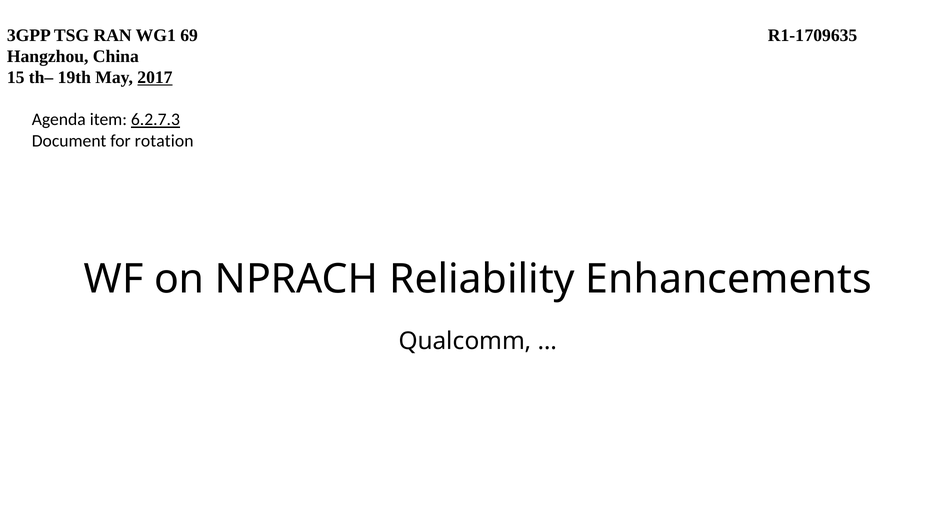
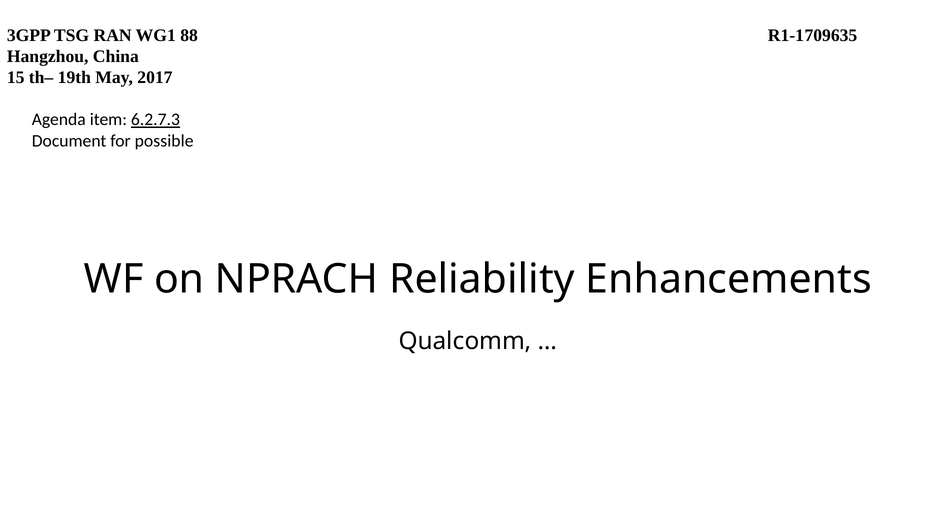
69: 69 -> 88
2017 underline: present -> none
rotation: rotation -> possible
